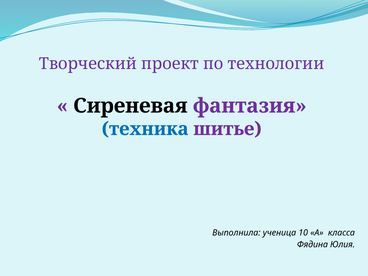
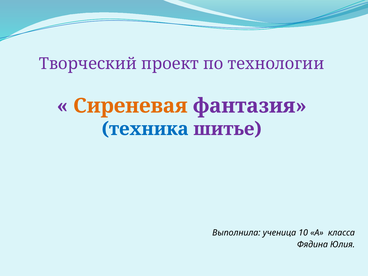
Сиреневая colour: black -> orange
